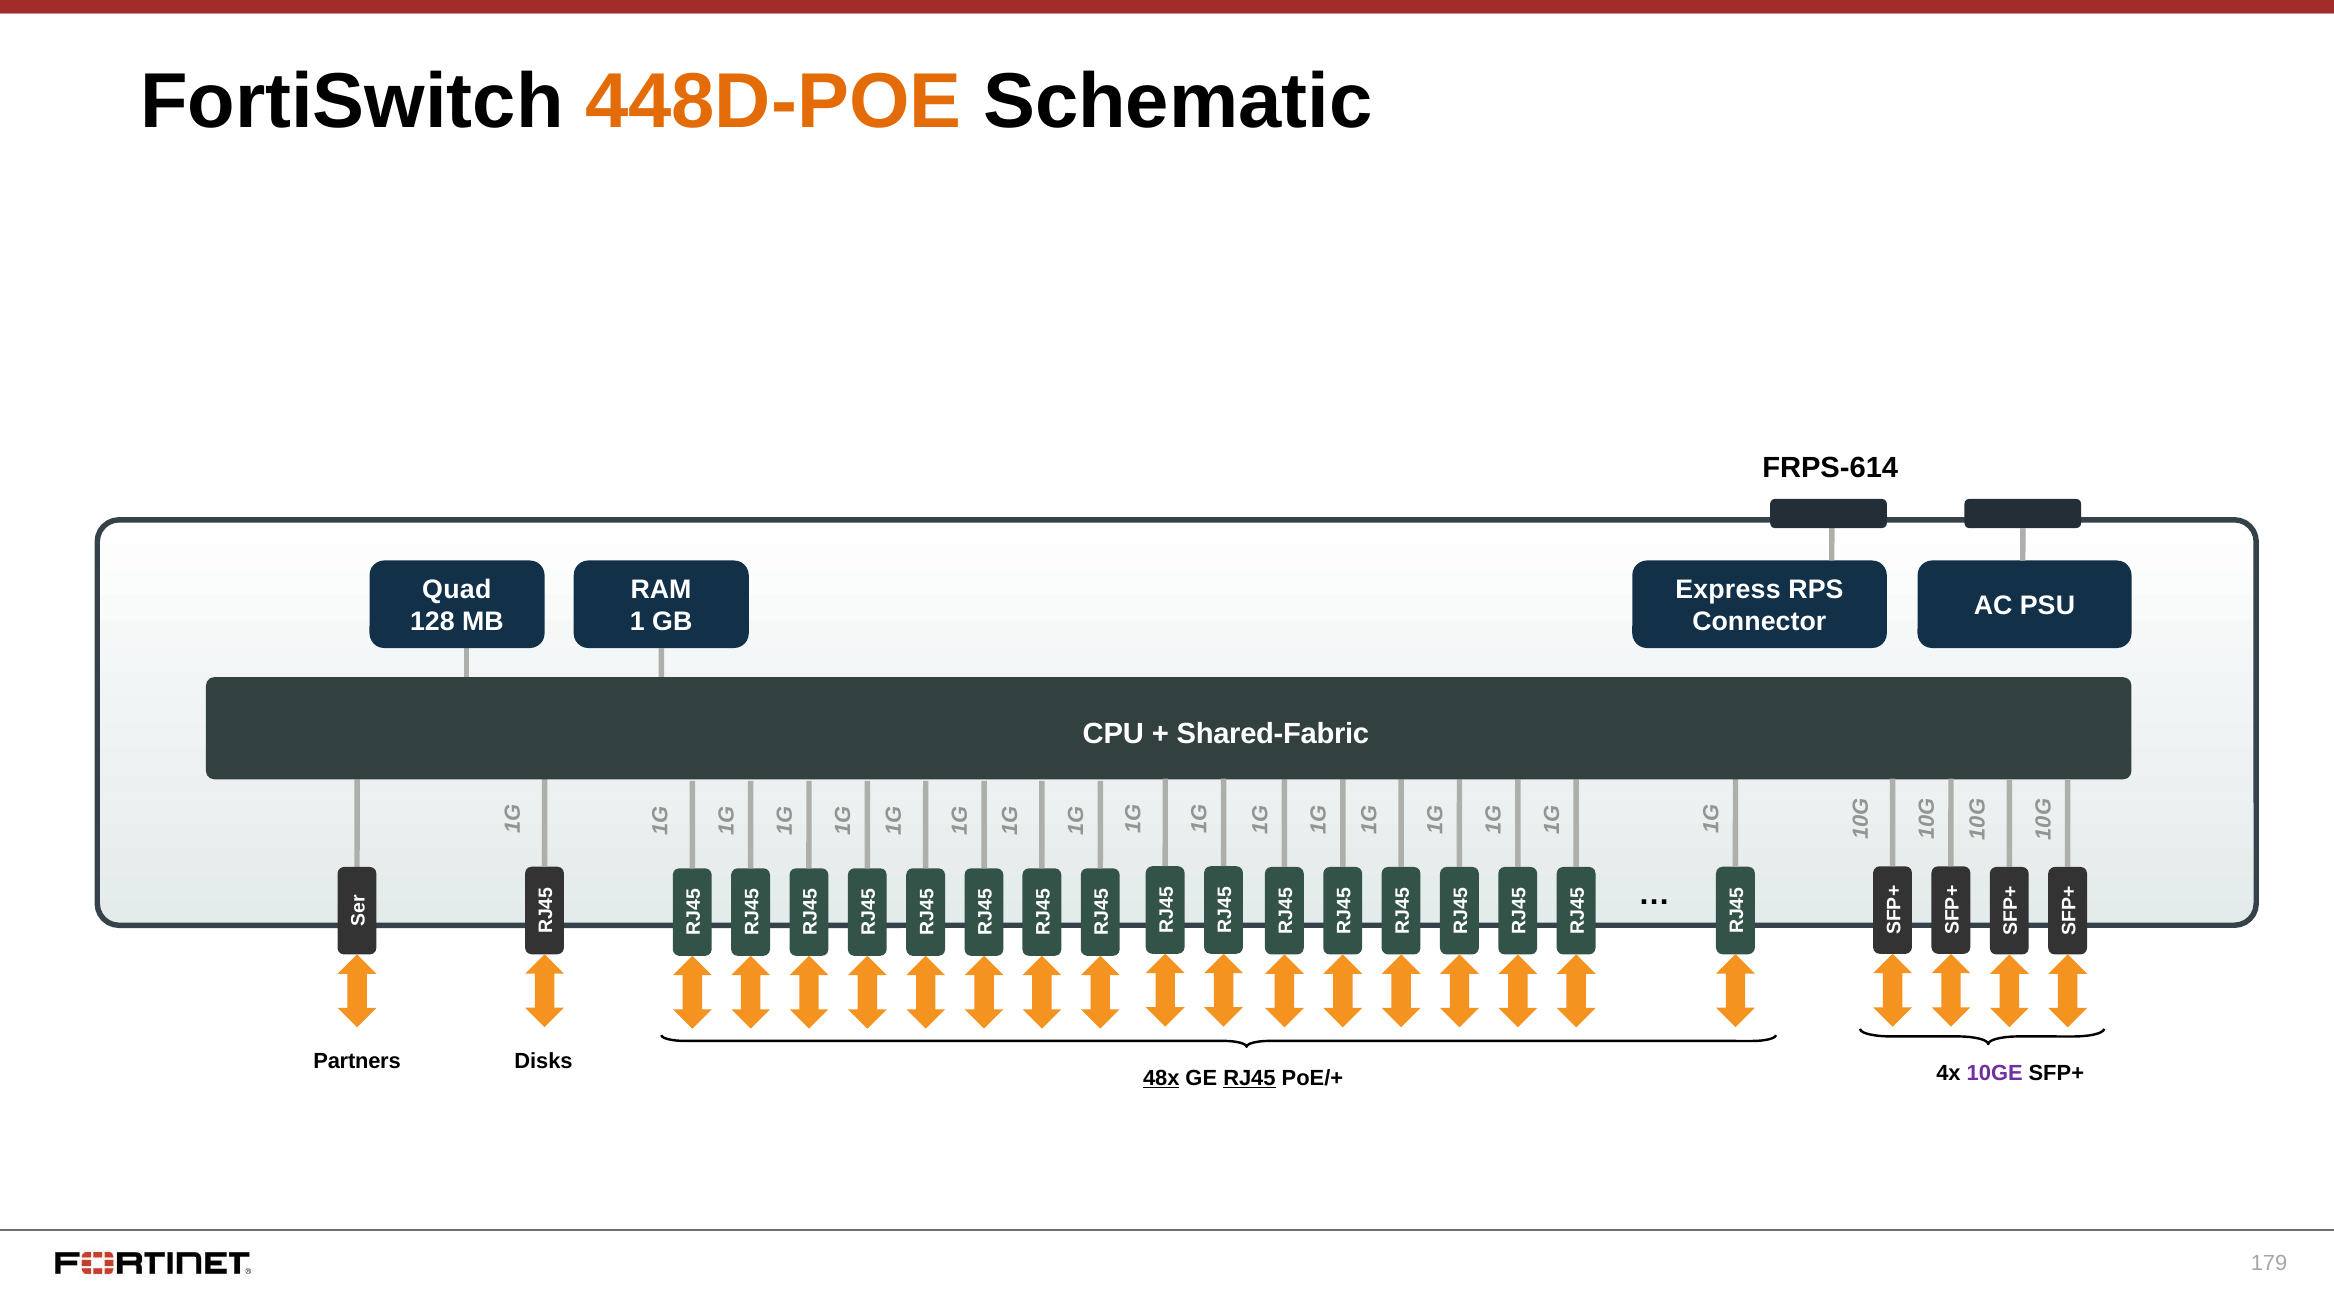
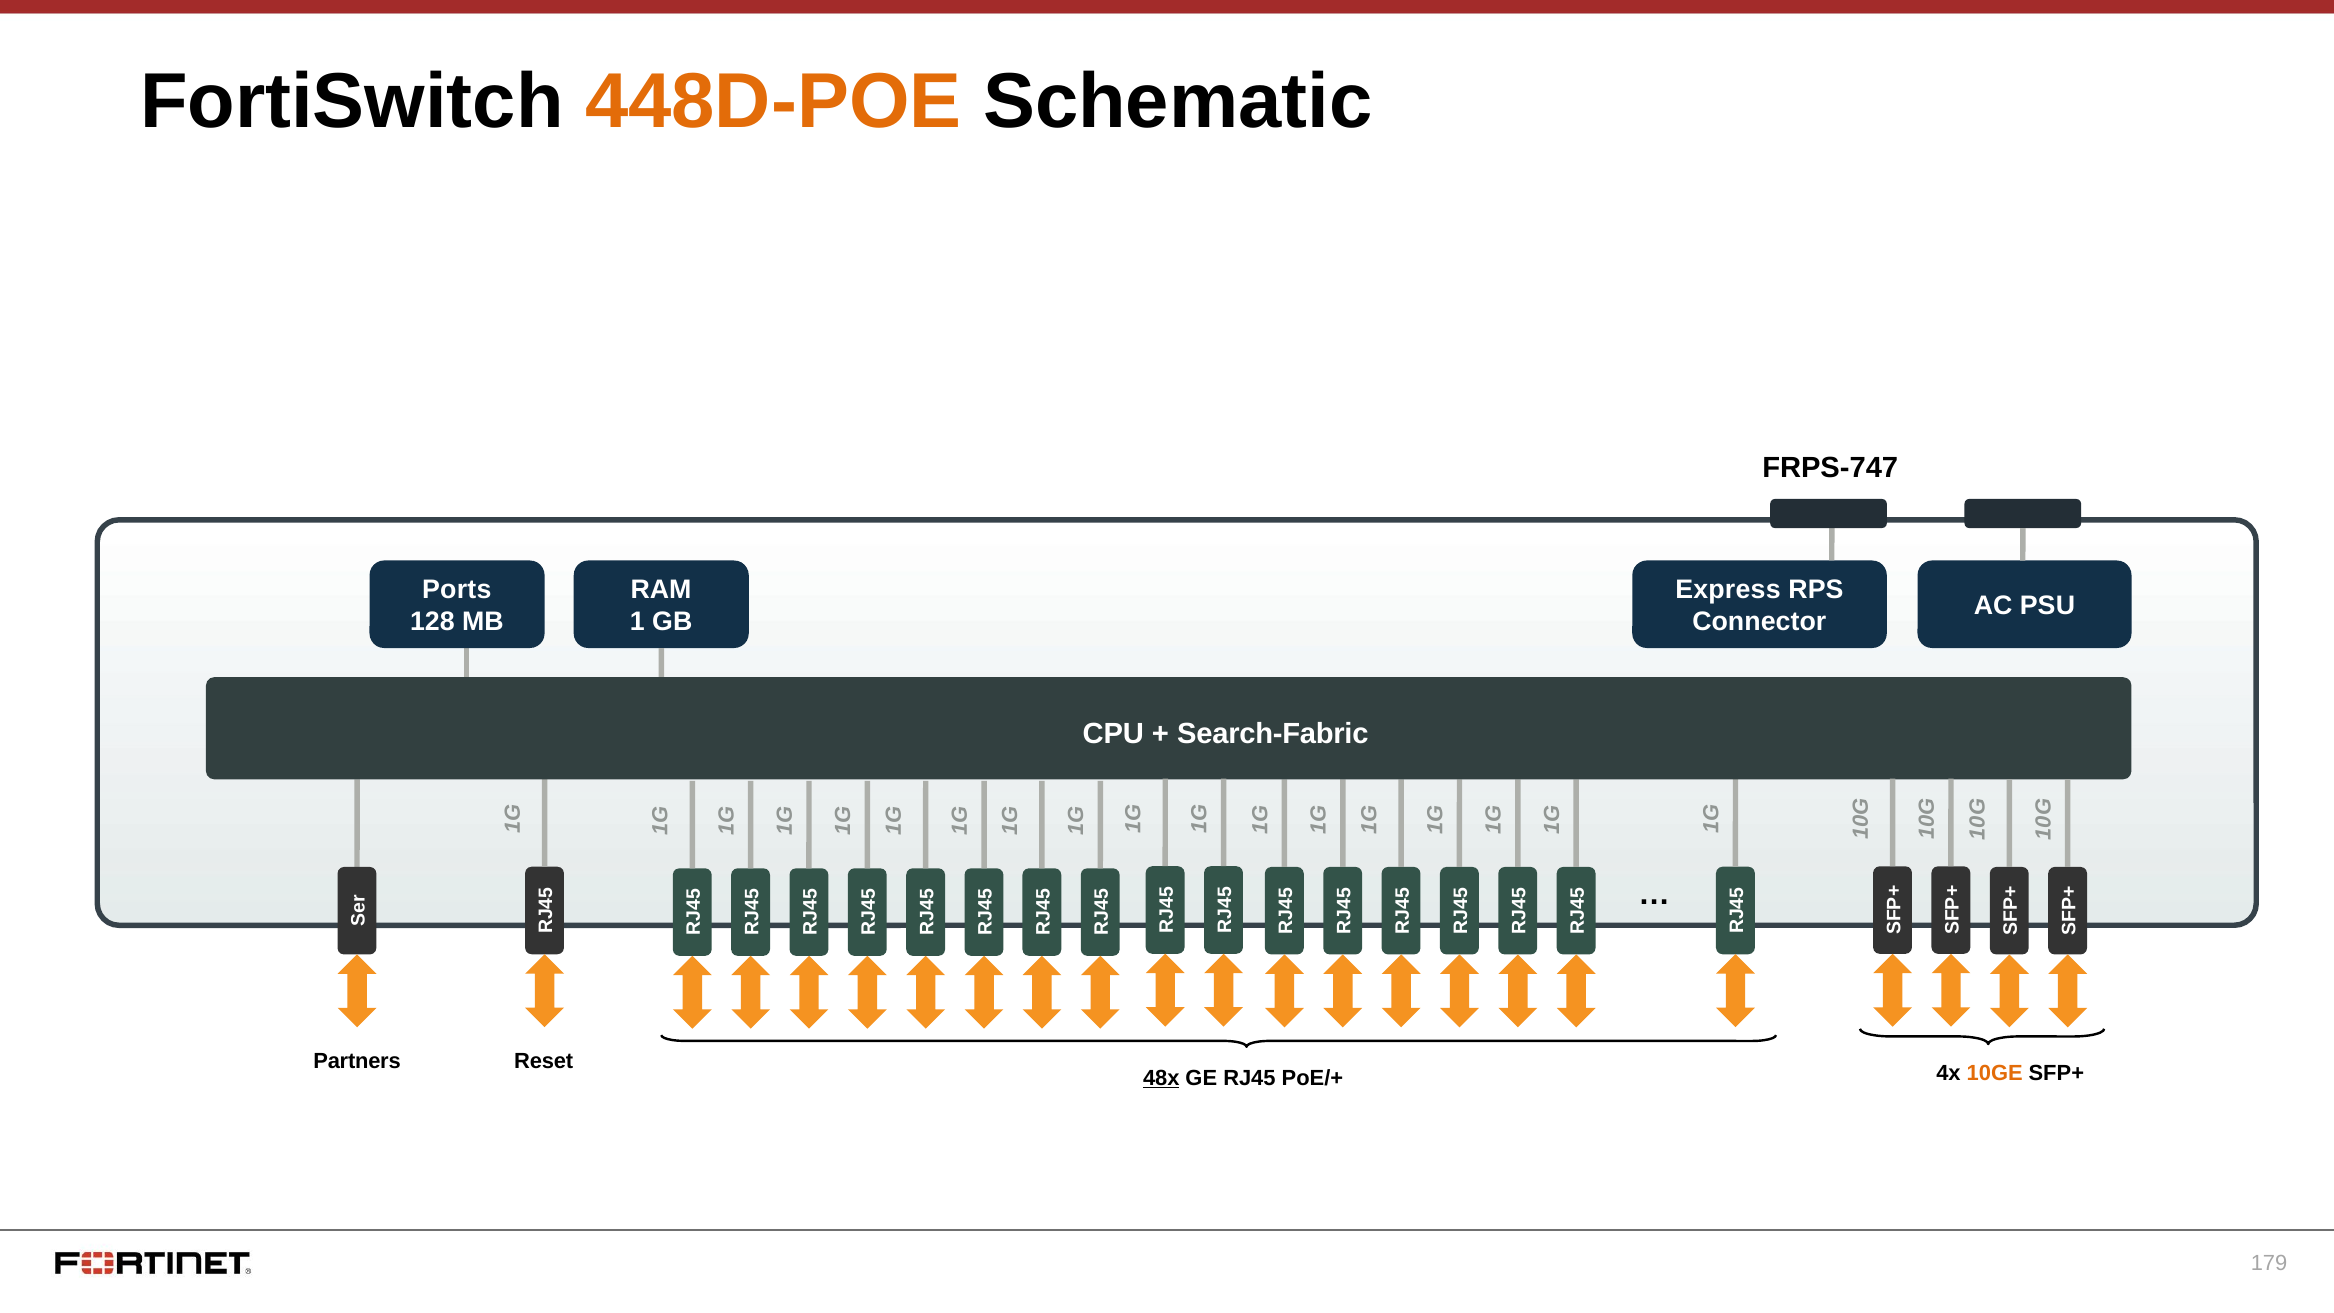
FRPS-614: FRPS-614 -> FRPS-747
Quad: Quad -> Ports
Shared-Fabric: Shared-Fabric -> Search-Fabric
Disks: Disks -> Reset
10GE colour: purple -> orange
RJ45 underline: present -> none
